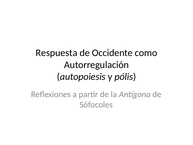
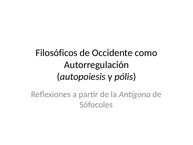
Respuesta: Respuesta -> Filosóficos
